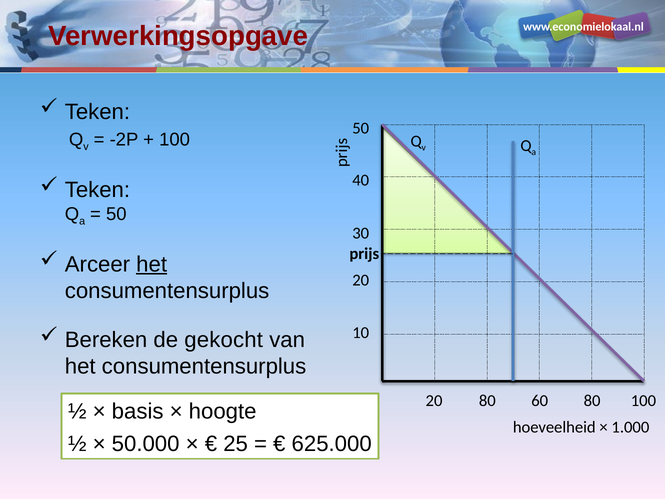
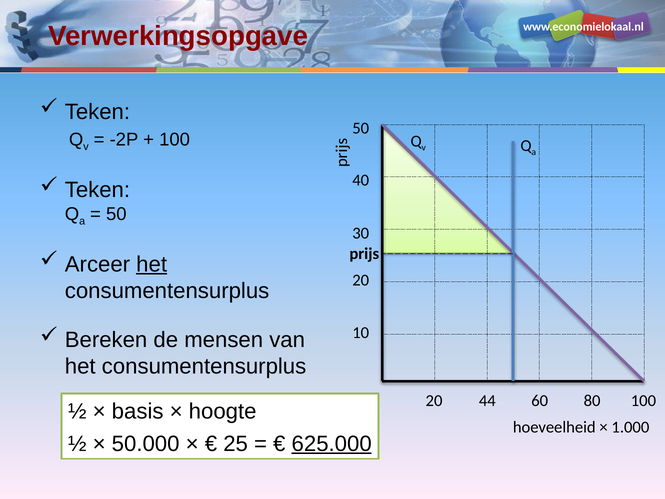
gekocht: gekocht -> mensen
20 80: 80 -> 44
625.000 underline: none -> present
